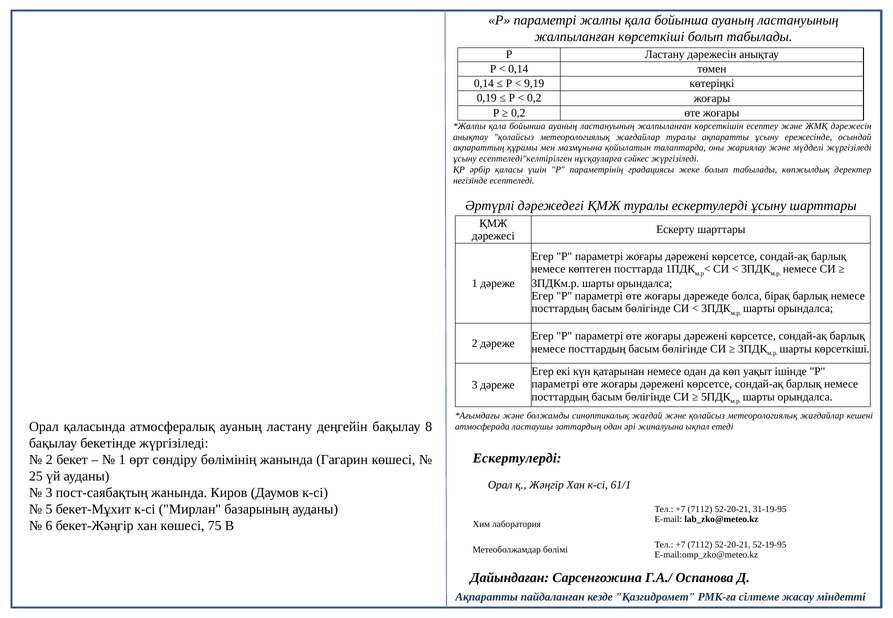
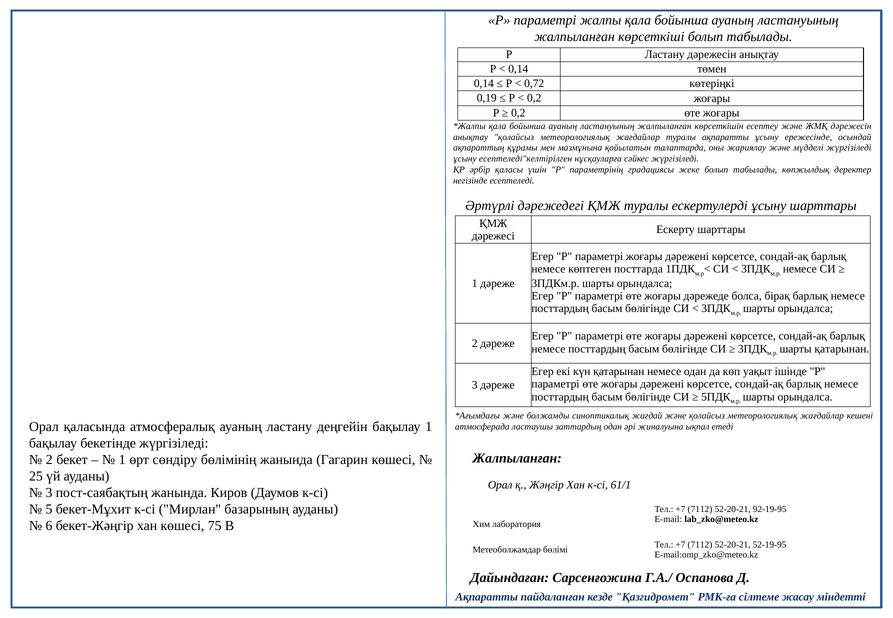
9,19: 9,19 -> 0,72
шарты көрсеткіші: көрсеткіші -> қатарынан
бақылау 8: 8 -> 1
Ескертулерді at (517, 458): Ескертулерді -> Жалпыланған
31-19-95: 31-19-95 -> 92-19-95
